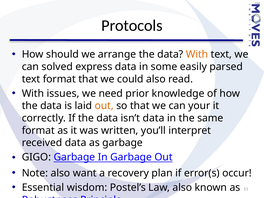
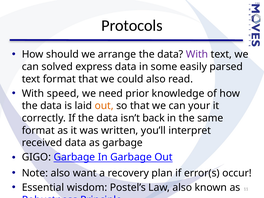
With at (197, 54) colour: orange -> purple
issues: issues -> speed
isn’t data: data -> back
